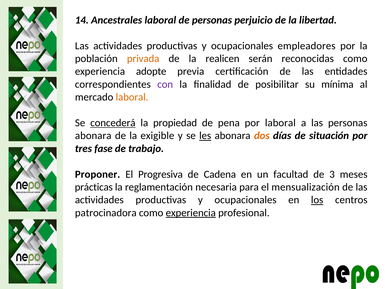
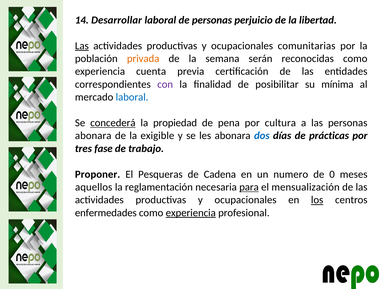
Ancestrales: Ancestrales -> Desarrollar
Las at (82, 46) underline: none -> present
empleadores: empleadores -> comunitarias
realicen: realicen -> semana
adopte: adopte -> cuenta
laboral at (132, 97) colour: orange -> blue
por laboral: laboral -> cultura
les underline: present -> none
dos colour: orange -> blue
situación: situación -> prácticas
Progresiva: Progresiva -> Pesqueras
facultad: facultad -> numero
3: 3 -> 0
prácticas: prácticas -> aquellos
para underline: none -> present
patrocinadora: patrocinadora -> enfermedades
